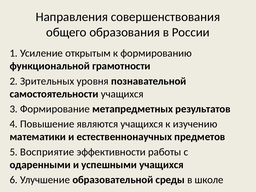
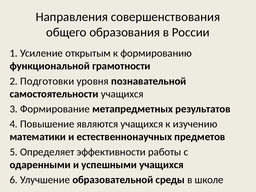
Зрительных: Зрительных -> Подготовки
Восприятие: Восприятие -> Определяет
